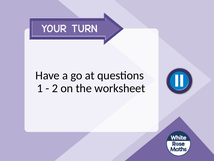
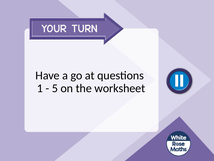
2: 2 -> 5
